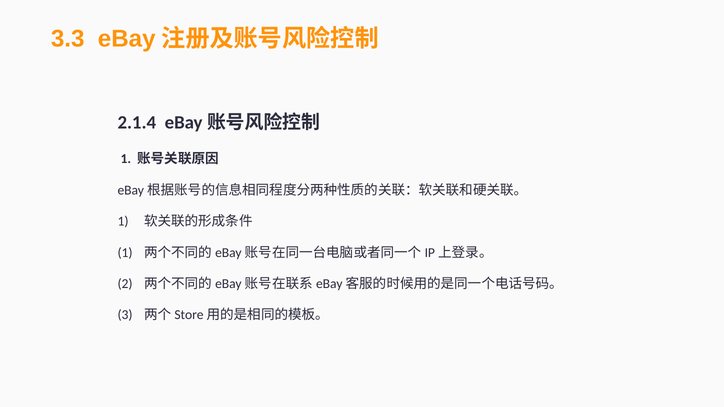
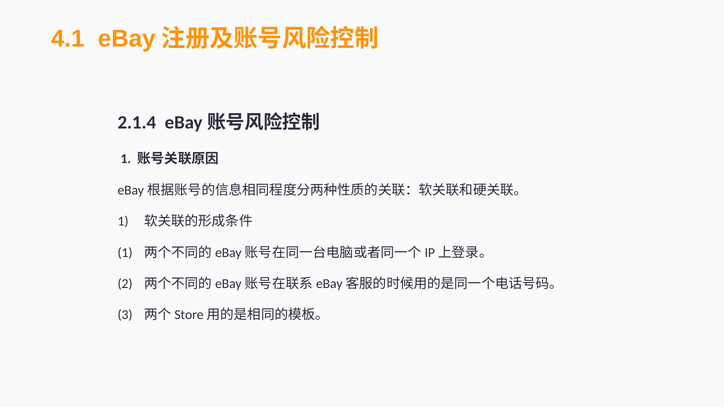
3.3: 3.3 -> 4.1
